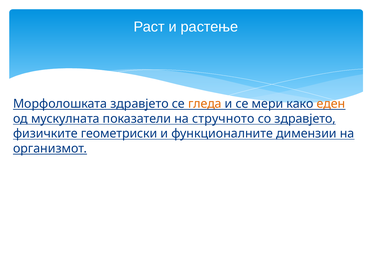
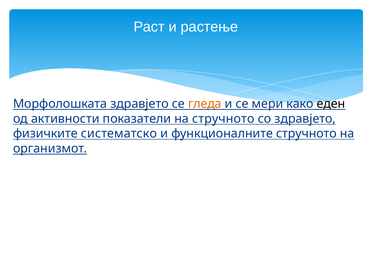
еден colour: orange -> black
мускулната: мускулната -> активности
геометриски: геометриски -> систематско
функционалните димензии: димензии -> стручното
